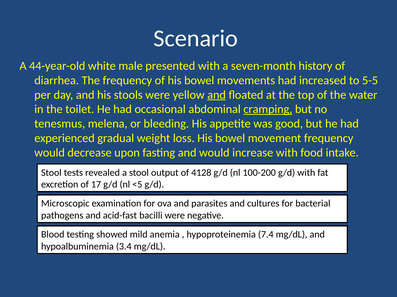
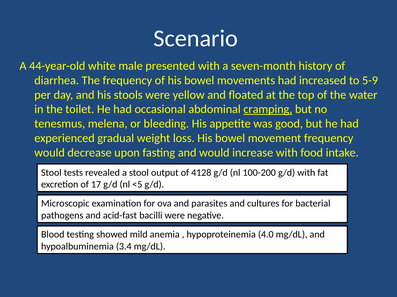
5-5: 5-5 -> 5-9
and at (217, 95) underline: present -> none
7.4: 7.4 -> 4.0
